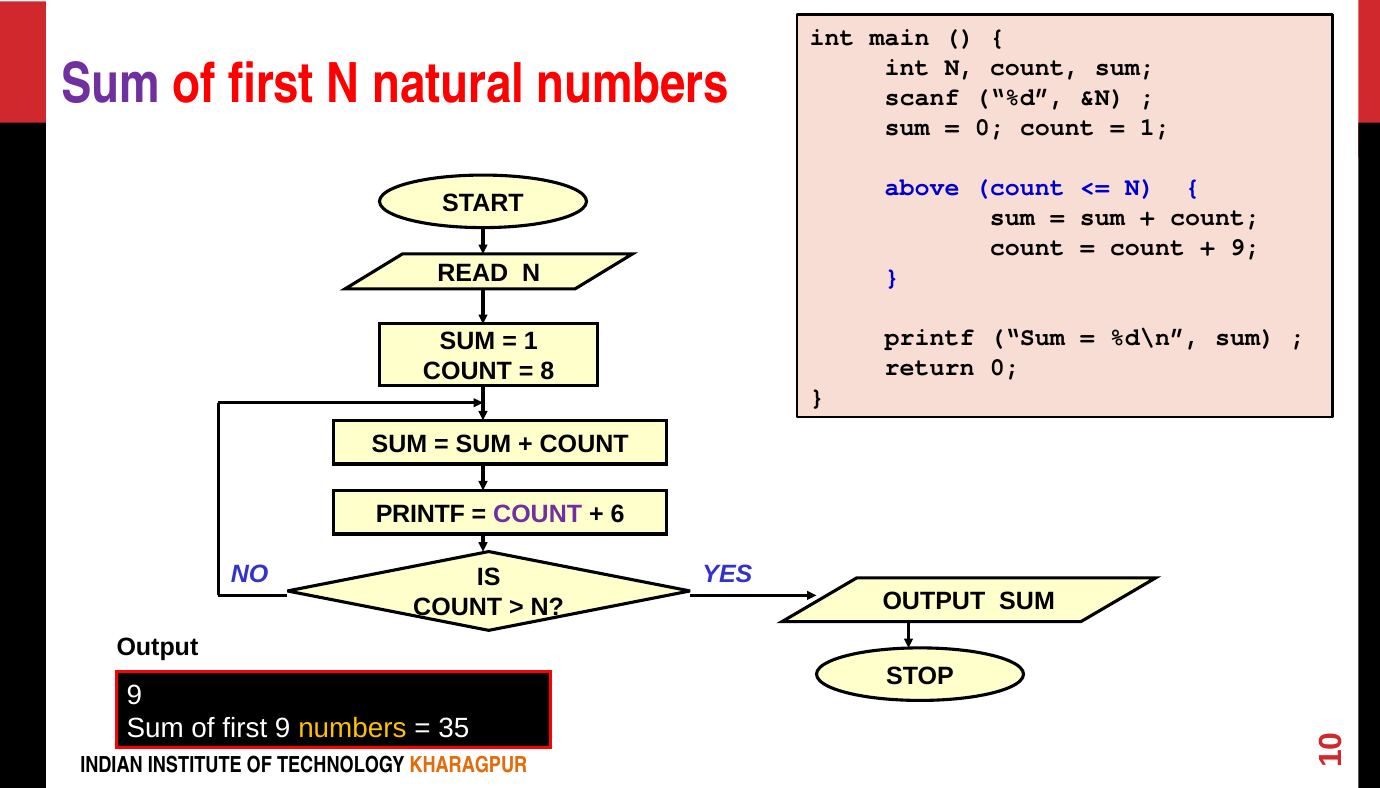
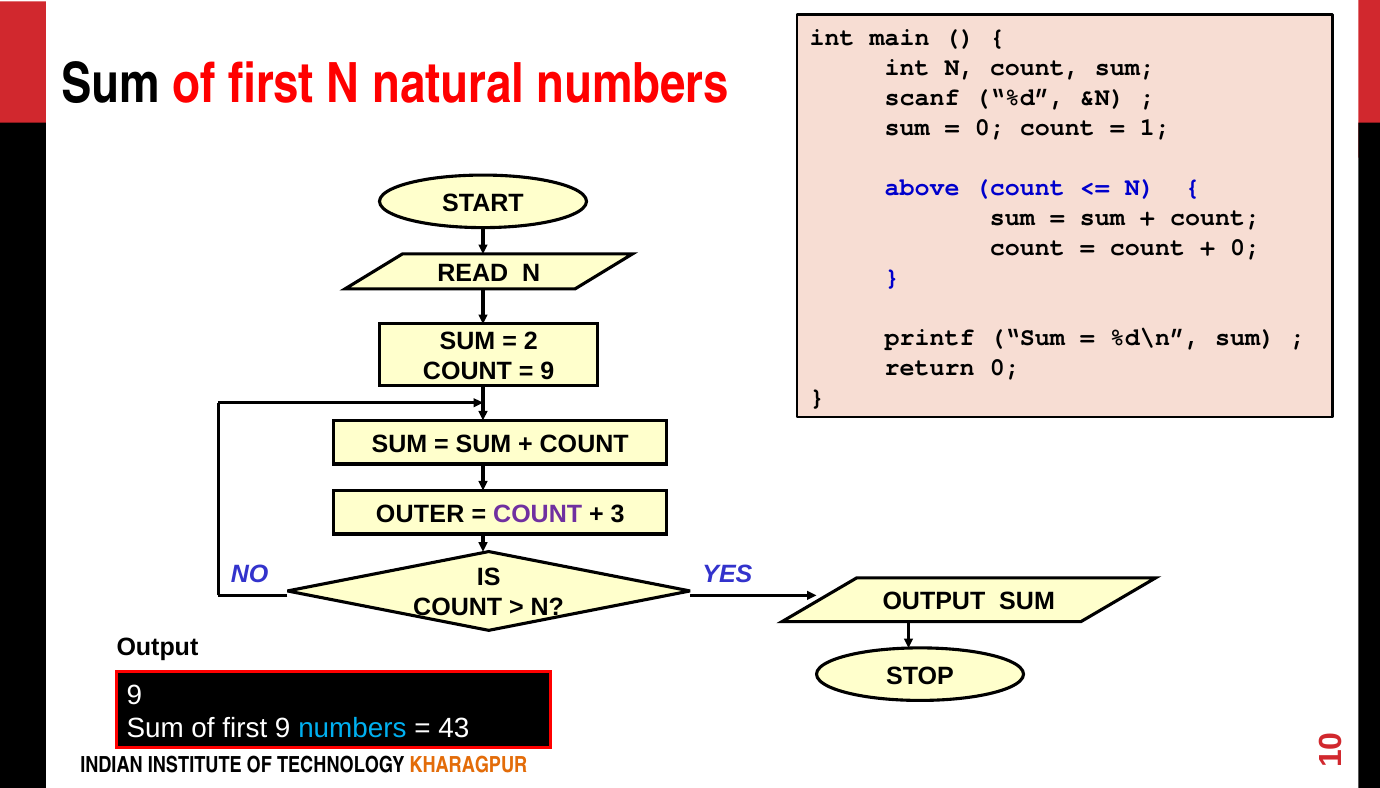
Sum at (111, 84) colour: purple -> black
9 at (1245, 248): 9 -> 0
1 at (531, 342): 1 -> 2
8 at (547, 372): 8 -> 9
PRINTF at (420, 514): PRINTF -> OUTER
6: 6 -> 3
numbers at (352, 729) colour: yellow -> light blue
35: 35 -> 43
